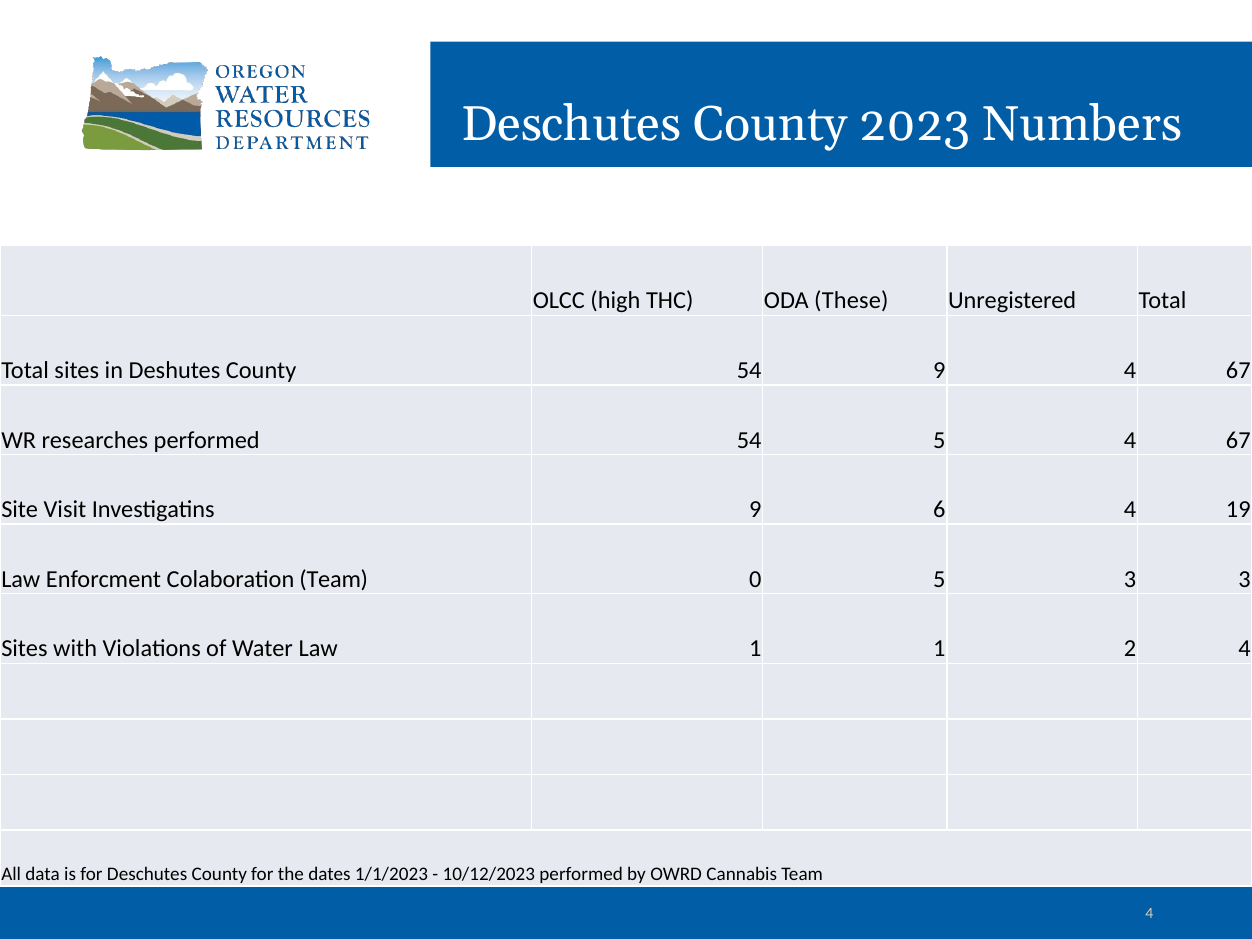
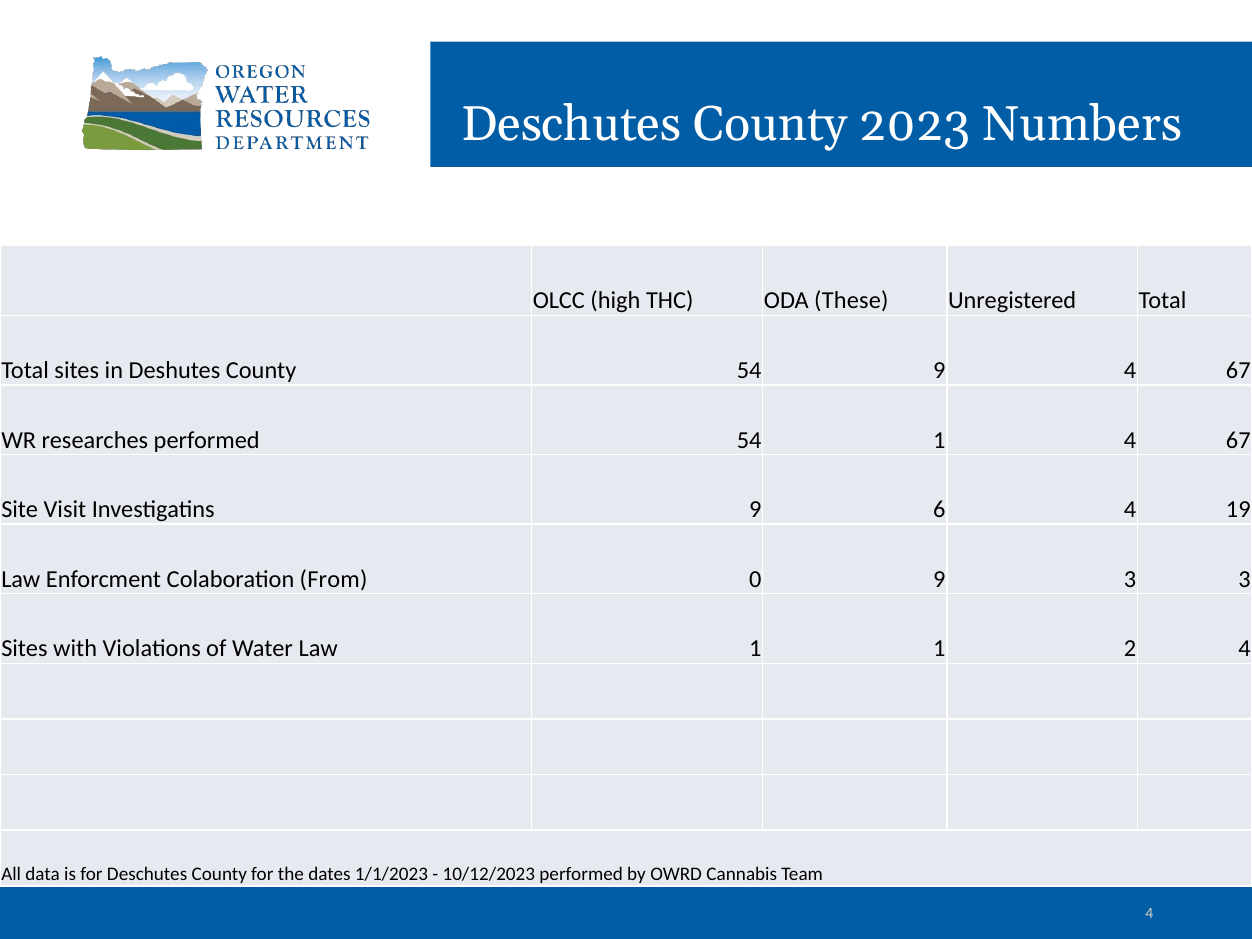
54 5: 5 -> 1
Colaboration Team: Team -> From
0 5: 5 -> 9
